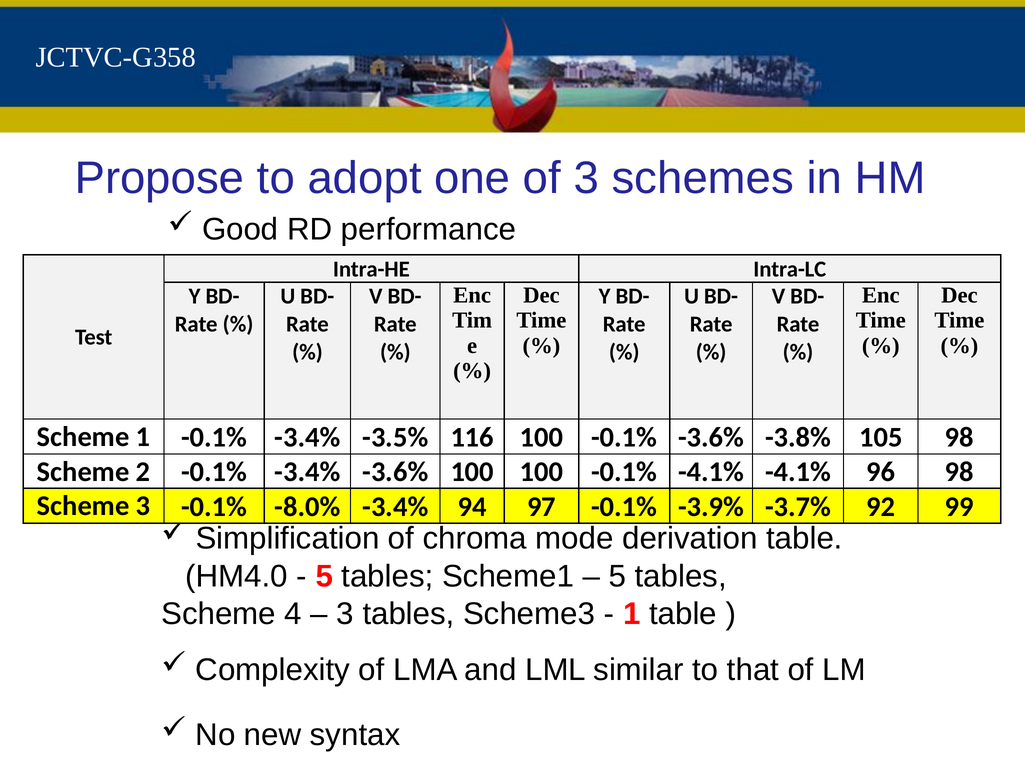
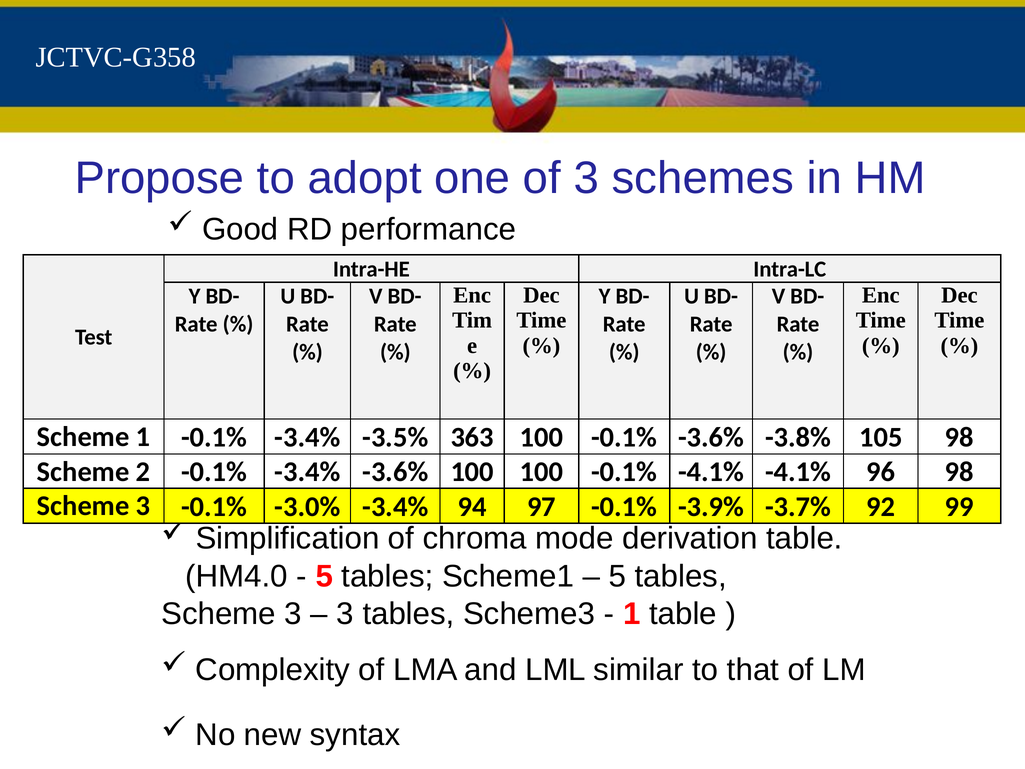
116: 116 -> 363
-8.0%: -8.0% -> -3.0%
4 at (293, 614): 4 -> 3
